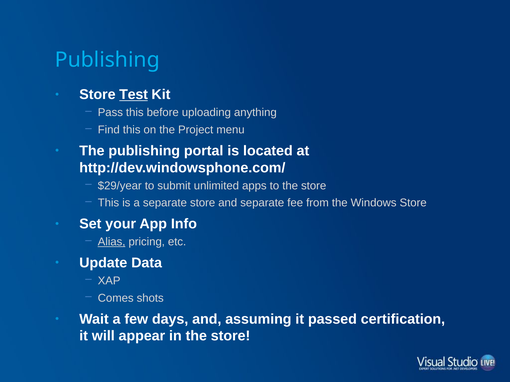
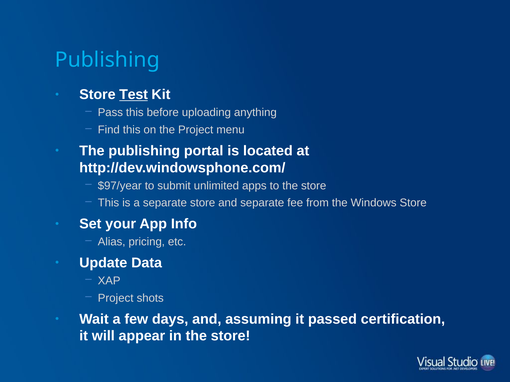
$29/year: $29/year -> $97/year
Alias underline: present -> none
Comes at (116, 298): Comes -> Project
